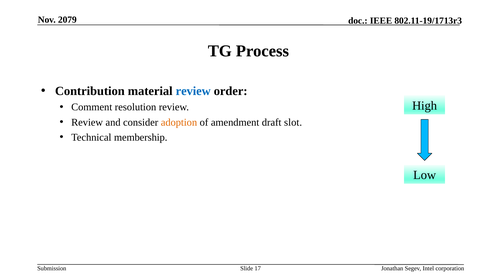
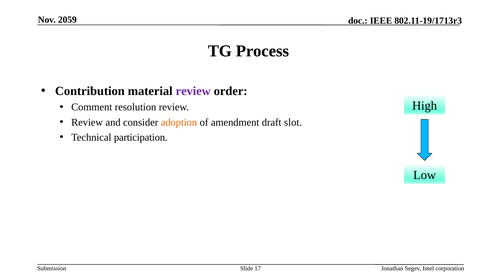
2079: 2079 -> 2059
review at (193, 91) colour: blue -> purple
membership: membership -> participation
